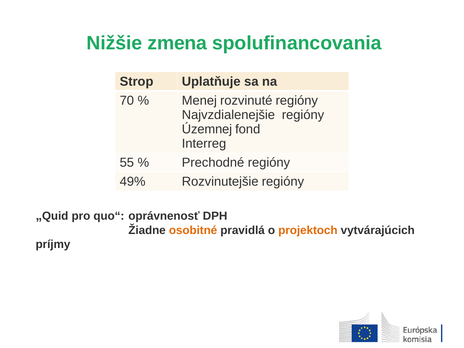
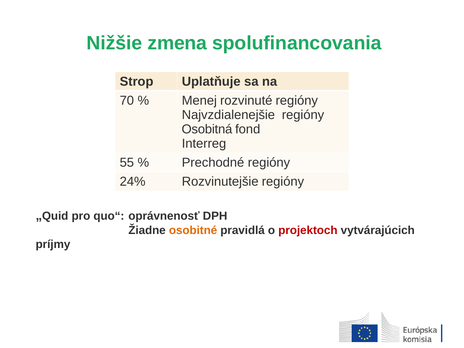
Územnej: Územnej -> Osobitná
49%: 49% -> 24%
projektoch colour: orange -> red
